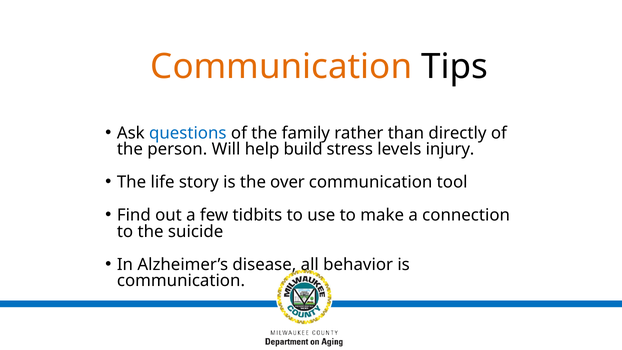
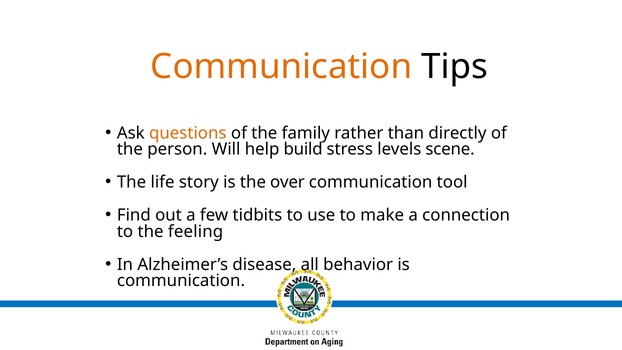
questions colour: blue -> orange
injury: injury -> scene
suicide: suicide -> feeling
